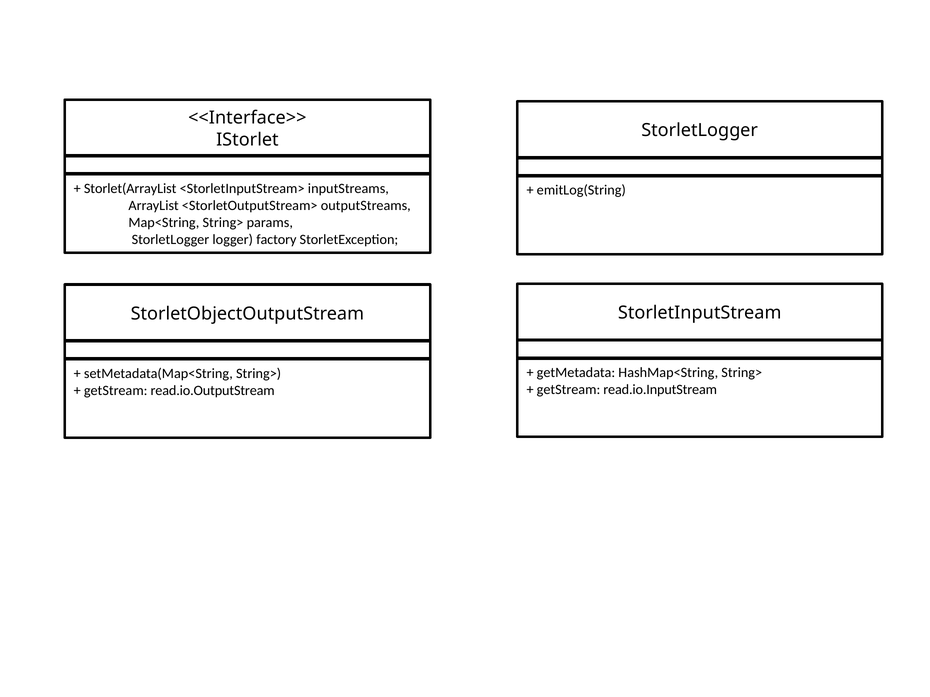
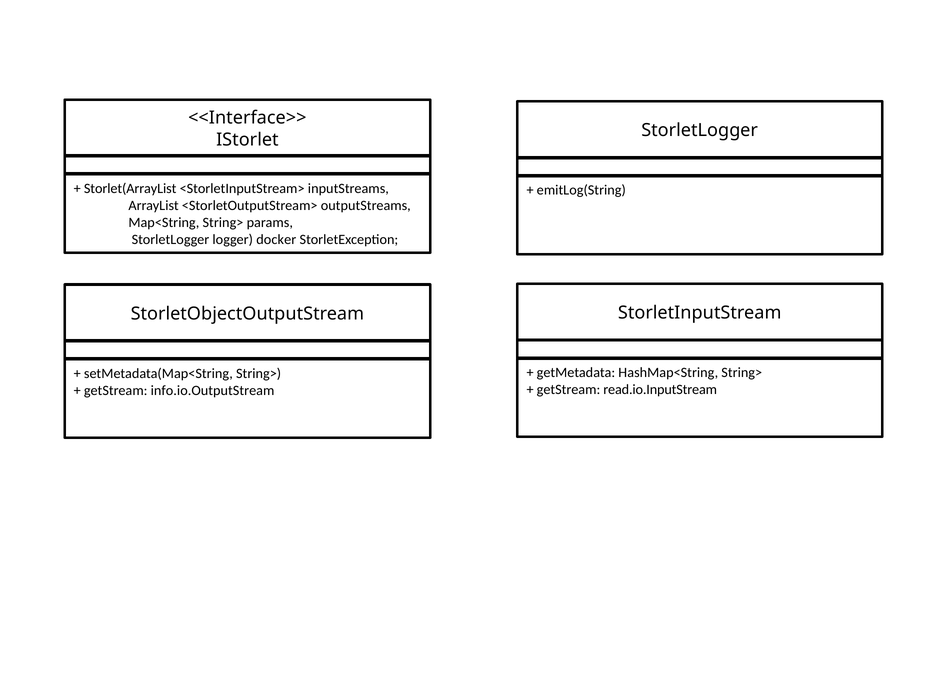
factory: factory -> docker
read.io.OutputStream: read.io.OutputStream -> info.io.OutputStream
